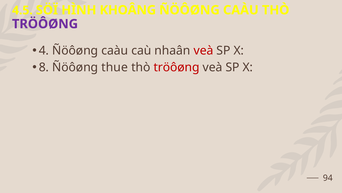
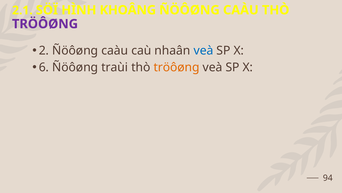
4.5: 4.5 -> 2.1
4: 4 -> 2
veà at (203, 50) colour: red -> blue
8: 8 -> 6
thue: thue -> traùi
tröôøng at (177, 67) colour: red -> orange
